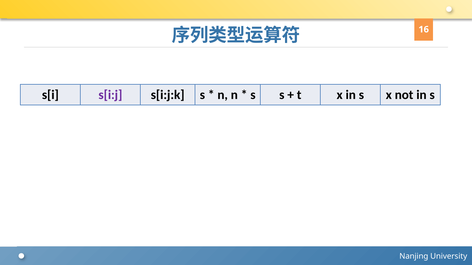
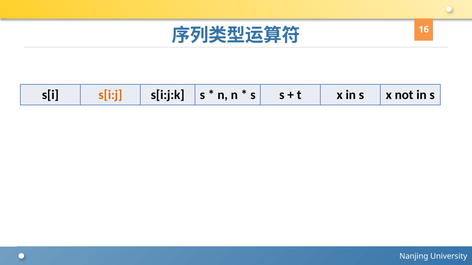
s[i:j colour: purple -> orange
